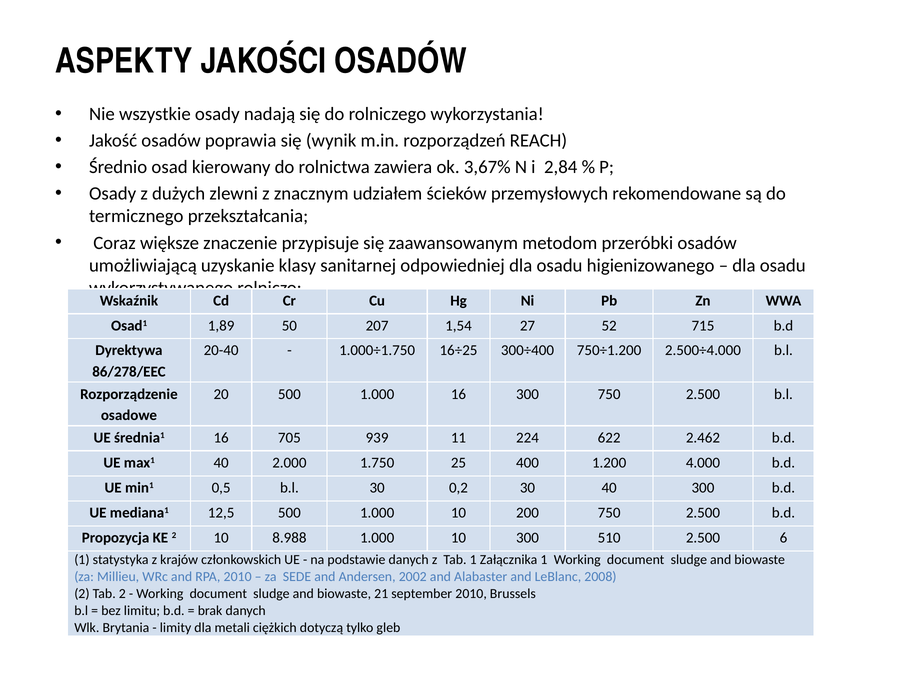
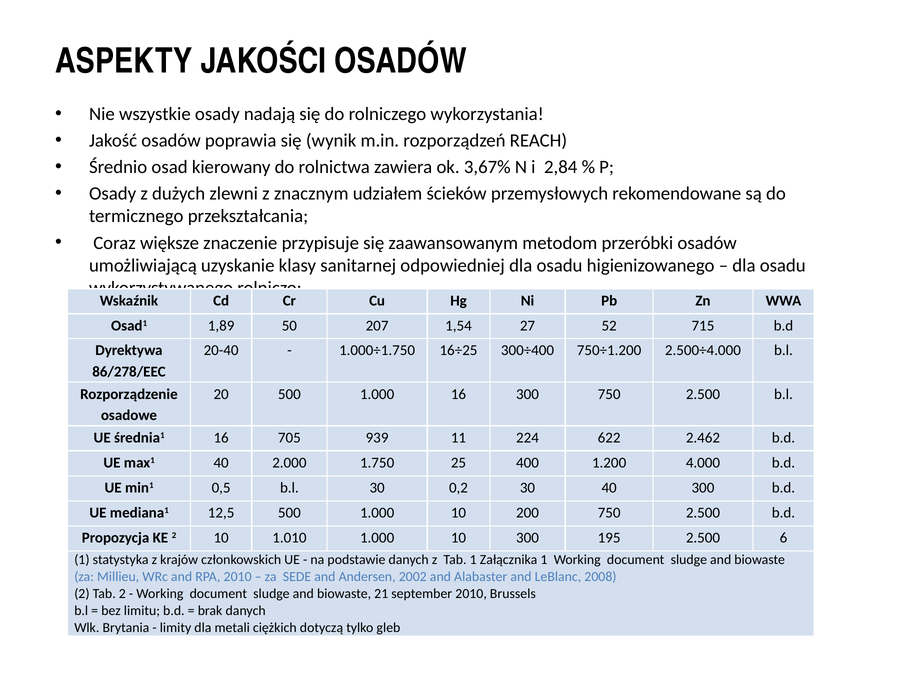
8.988: 8.988 -> 1.010
510: 510 -> 195
